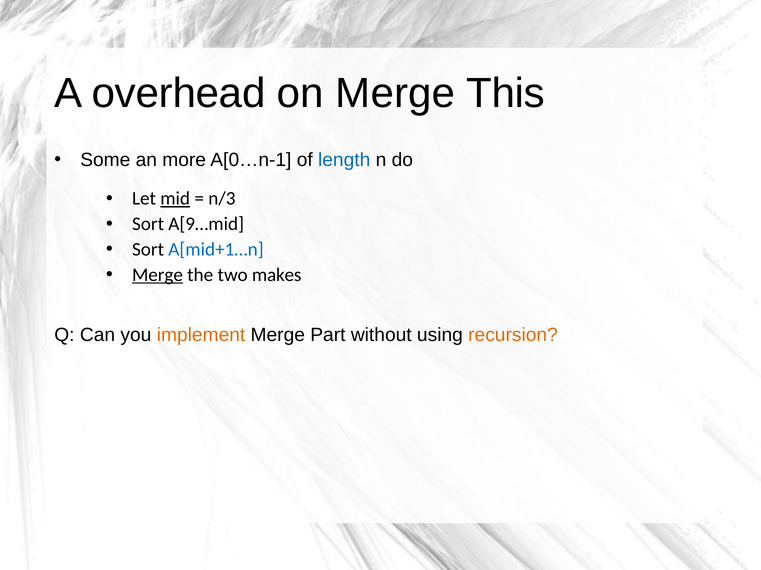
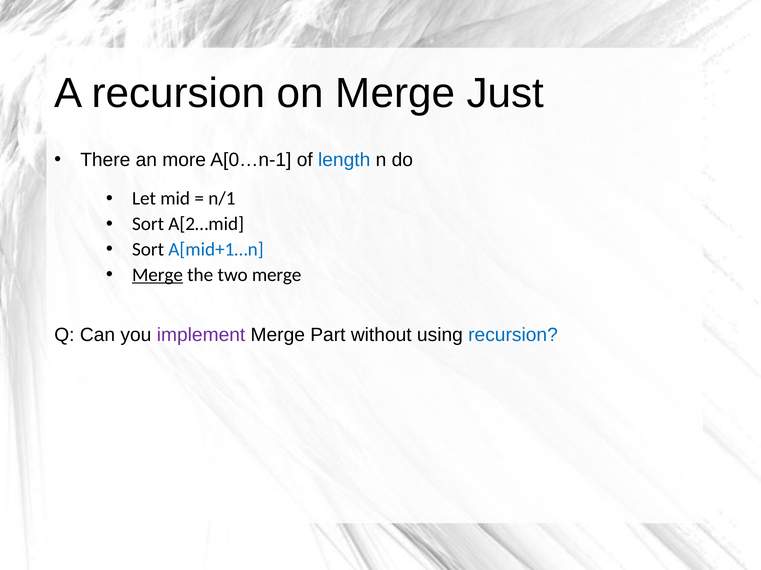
A overhead: overhead -> recursion
This: This -> Just
Some: Some -> There
mid underline: present -> none
n/3: n/3 -> n/1
A[9…mid: A[9…mid -> A[2…mid
two makes: makes -> merge
implement colour: orange -> purple
recursion at (513, 335) colour: orange -> blue
